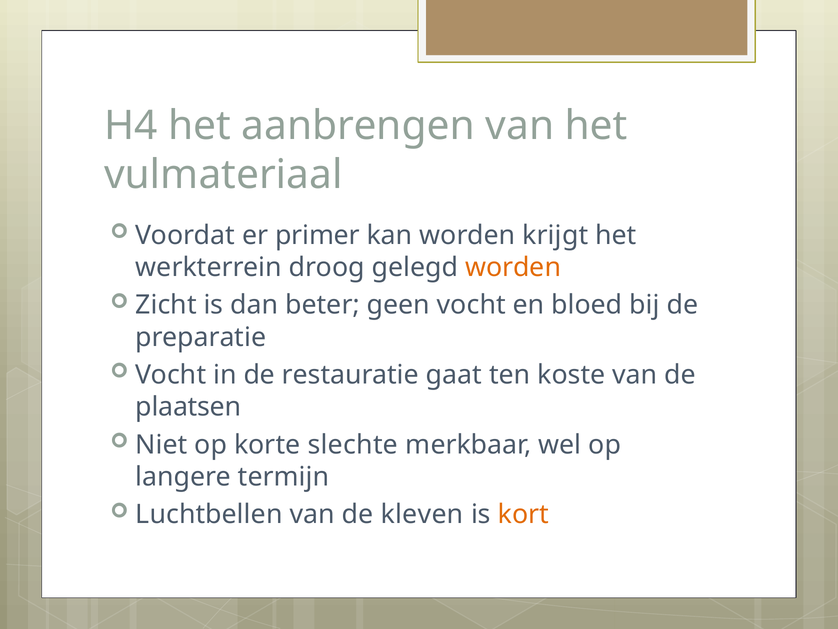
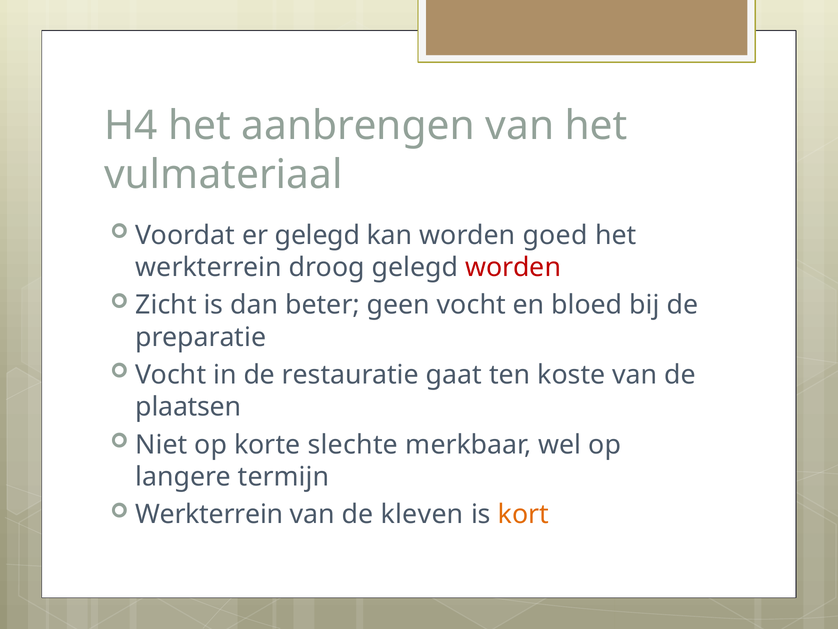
er primer: primer -> gelegd
krijgt: krijgt -> goed
worden at (513, 267) colour: orange -> red
Luchtbellen at (209, 514): Luchtbellen -> Werkterrein
